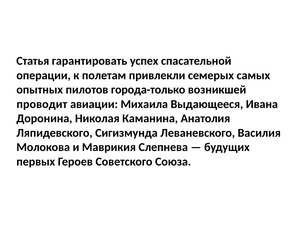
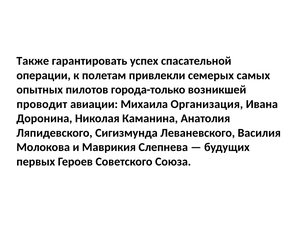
Статья: Статья -> Также
Выдающееся: Выдающееся -> Организация
